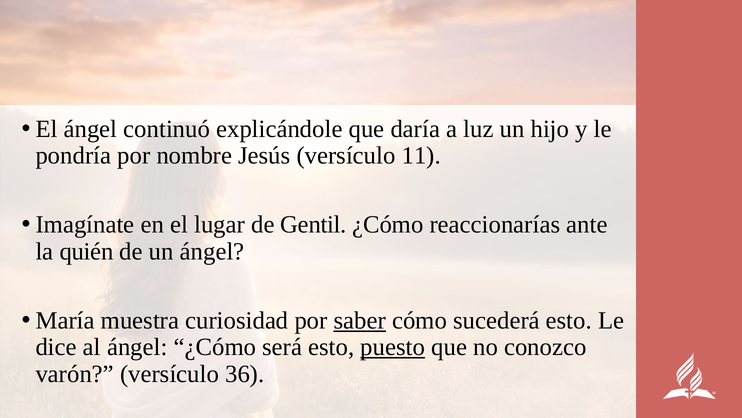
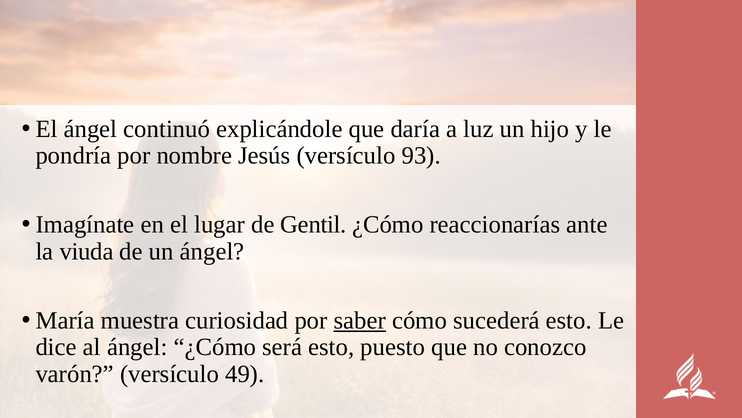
11: 11 -> 93
quién: quién -> viuda
puesto underline: present -> none
36: 36 -> 49
